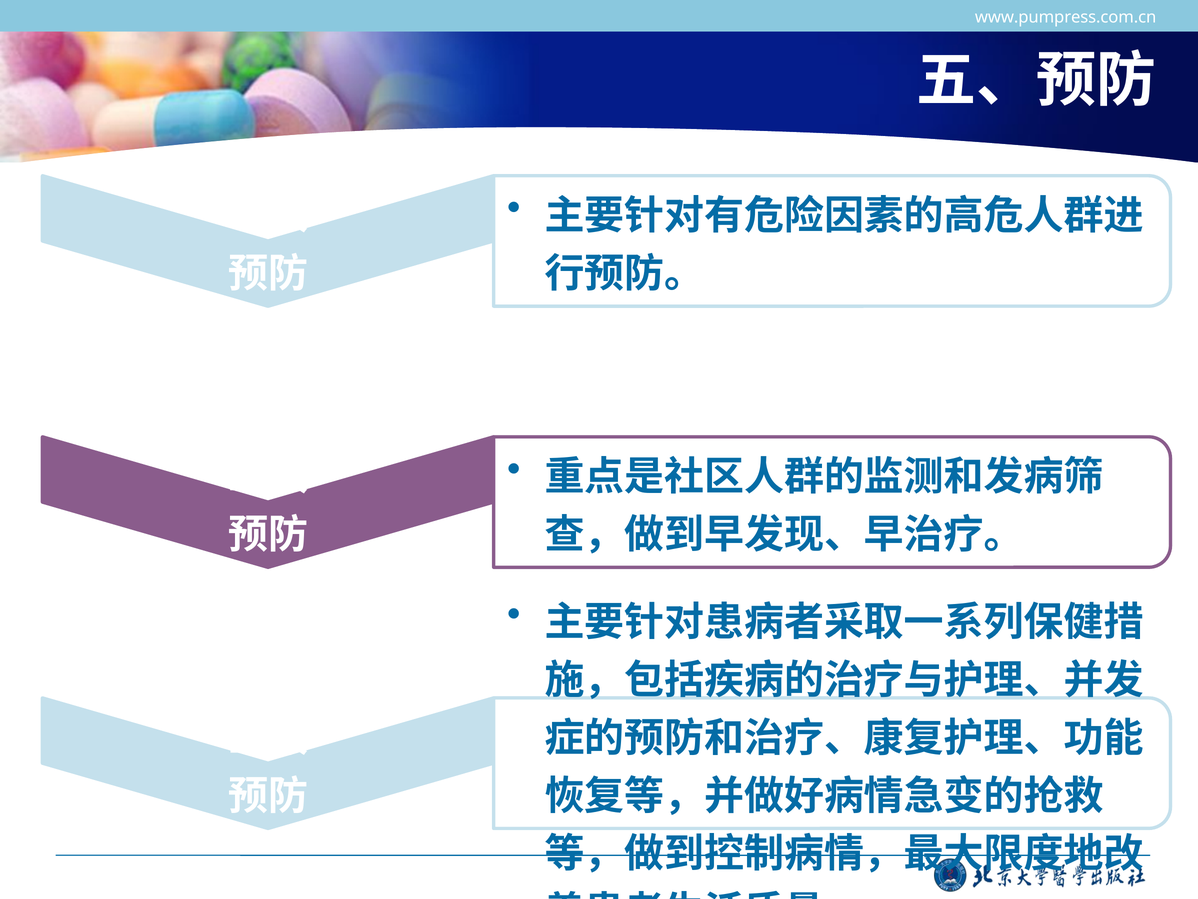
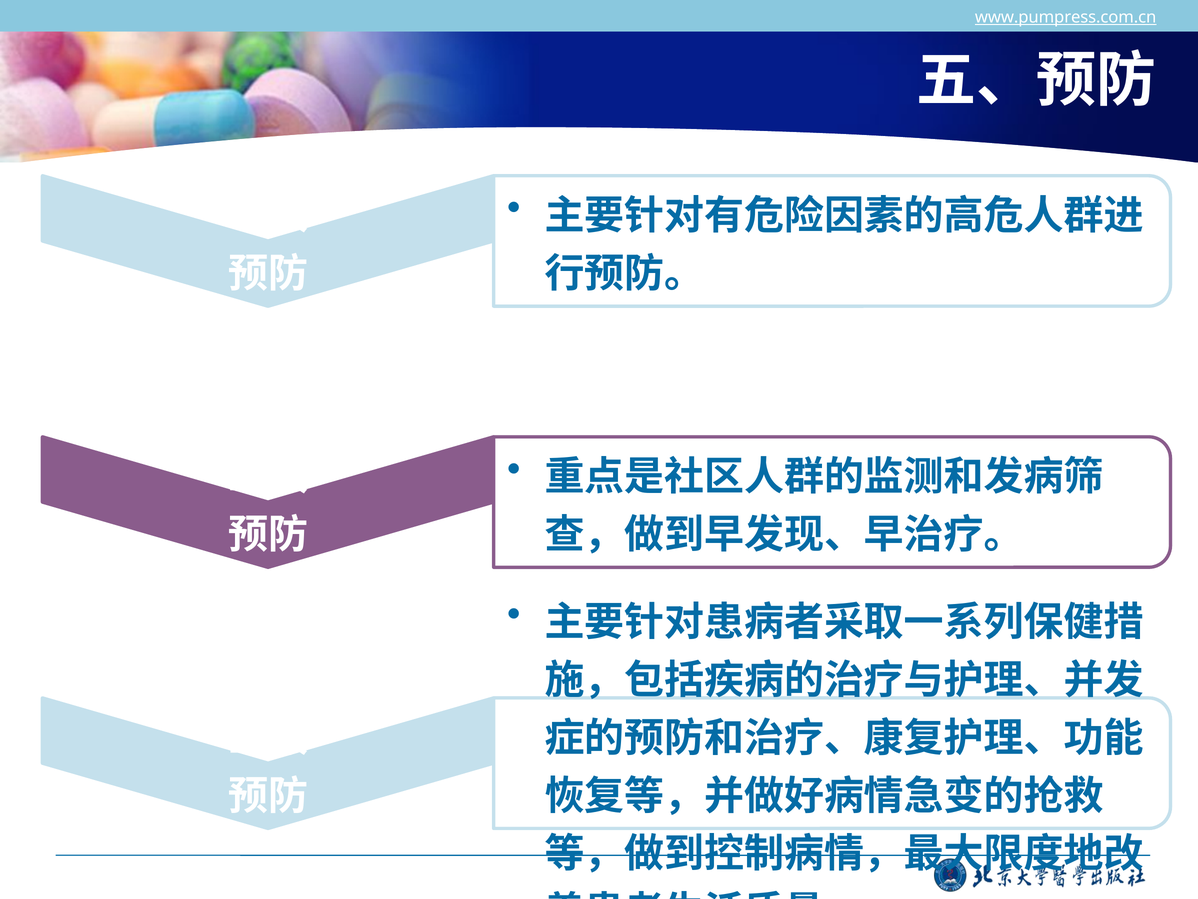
www.pumpress.com.cn underline: none -> present
